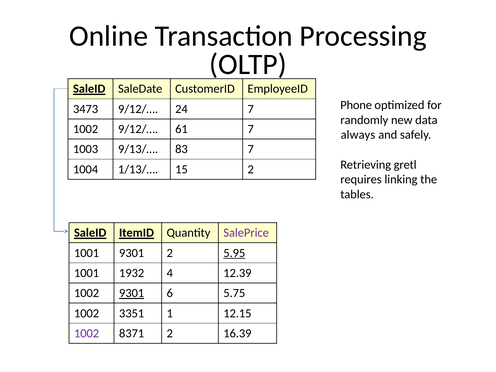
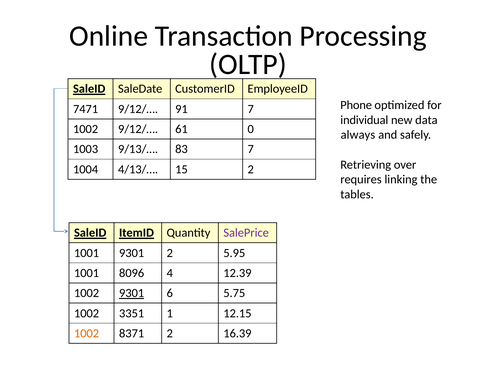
3473: 3473 -> 7471
24: 24 -> 91
randomly: randomly -> individual
61 7: 7 -> 0
gretl: gretl -> over
1/13/…: 1/13/… -> 4/13/…
5.95 underline: present -> none
1932: 1932 -> 8096
1002 at (87, 333) colour: purple -> orange
